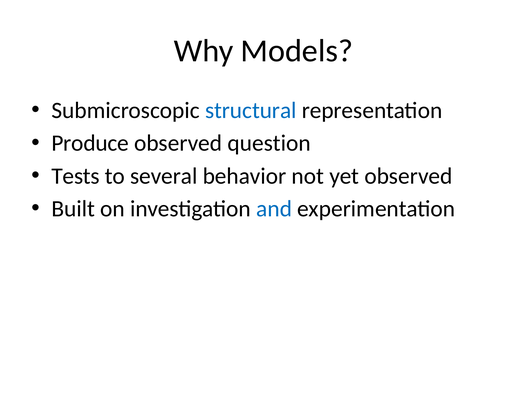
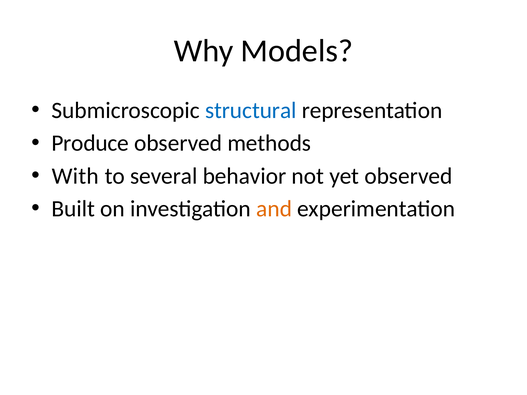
question: question -> methods
Tests: Tests -> With
and colour: blue -> orange
